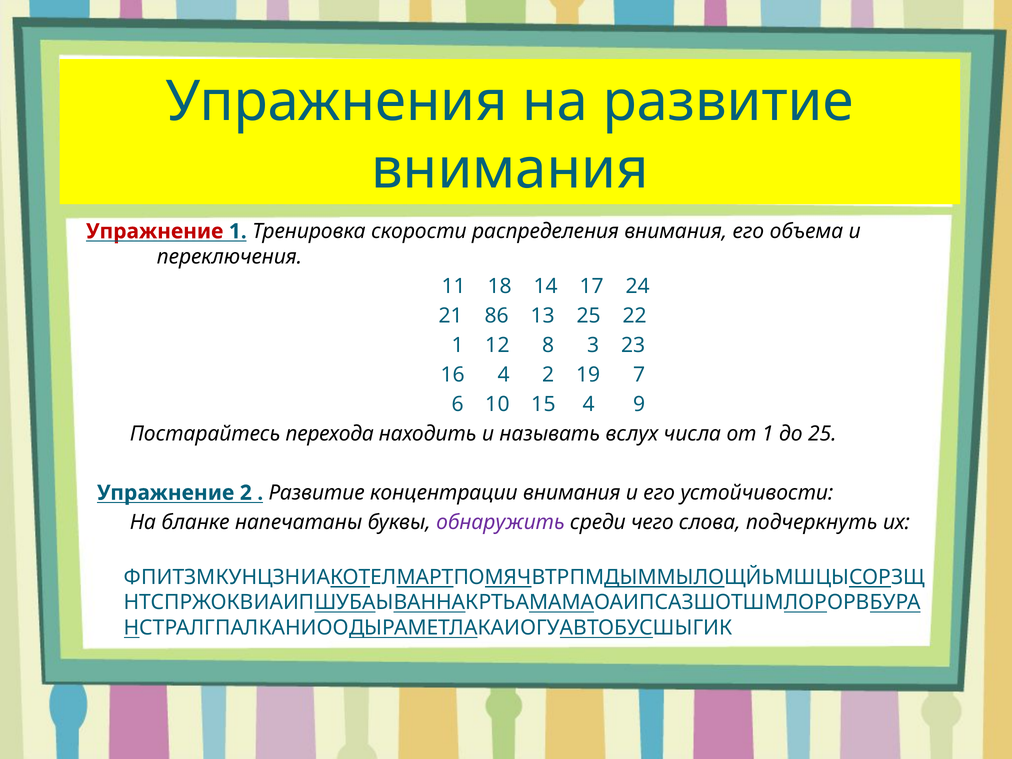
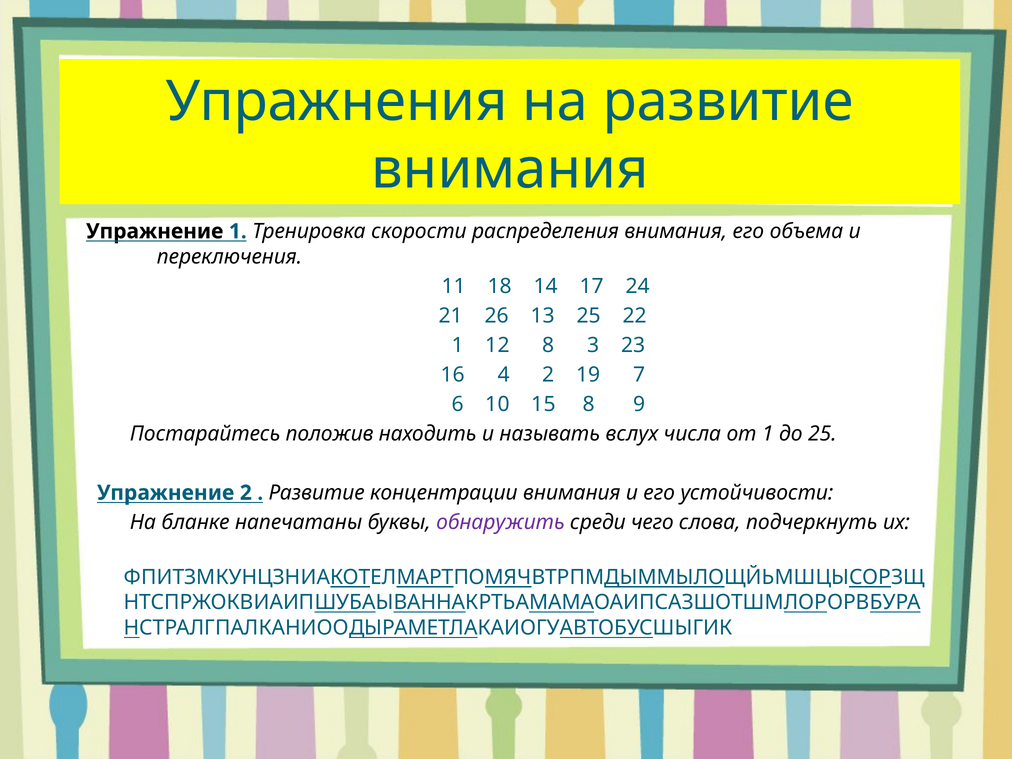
Упражнение at (155, 231) colour: red -> black
86: 86 -> 26
15 4: 4 -> 8
перехода: перехода -> положив
